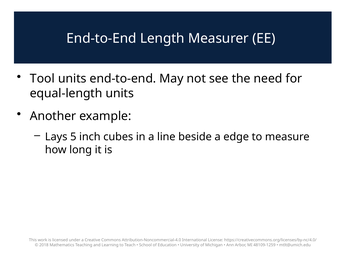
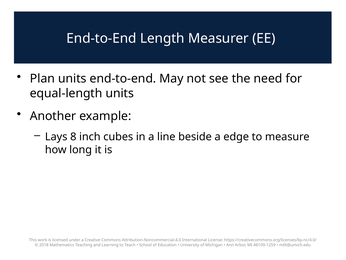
Tool: Tool -> Plan
5: 5 -> 8
